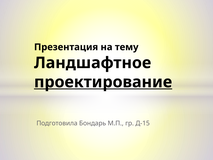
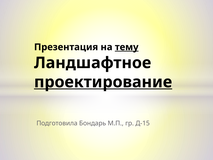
тему underline: none -> present
